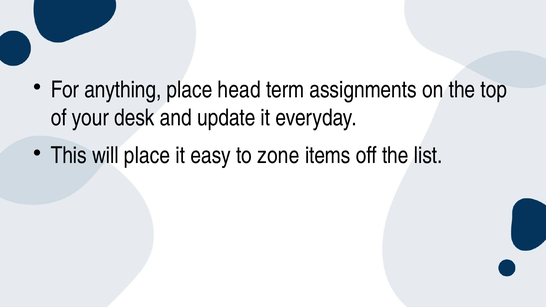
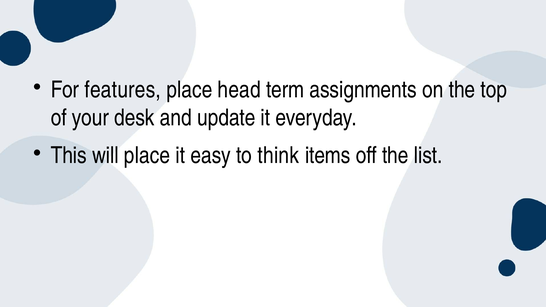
anything: anything -> features
zone: zone -> think
